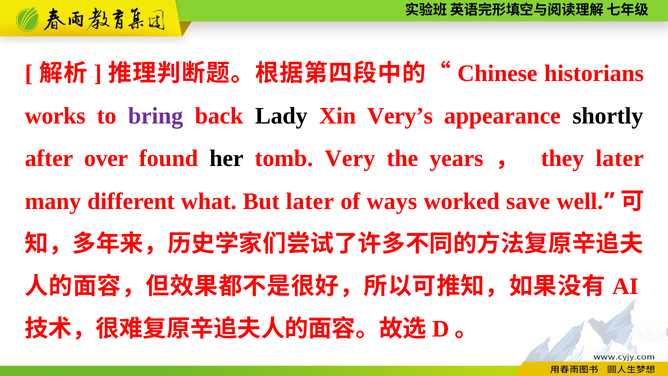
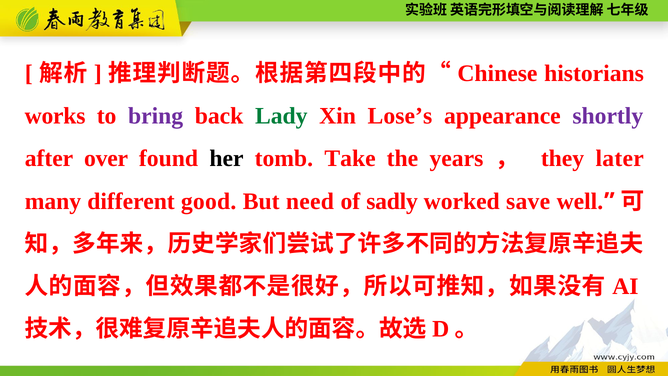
Lady colour: black -> green
Very’s: Very’s -> Lose’s
shortly colour: black -> purple
Very: Very -> Take
what: what -> good
But later: later -> need
ways: ways -> sadly
